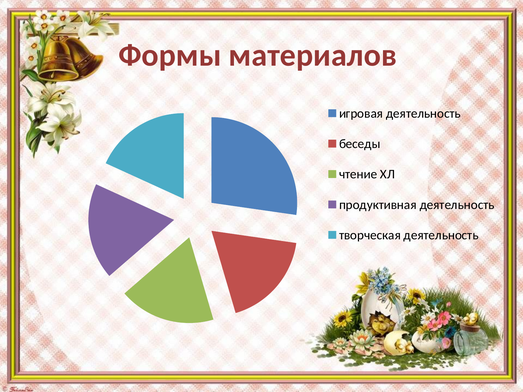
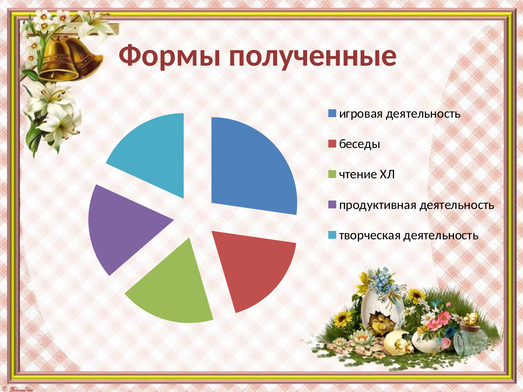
материалов: материалов -> полученные
